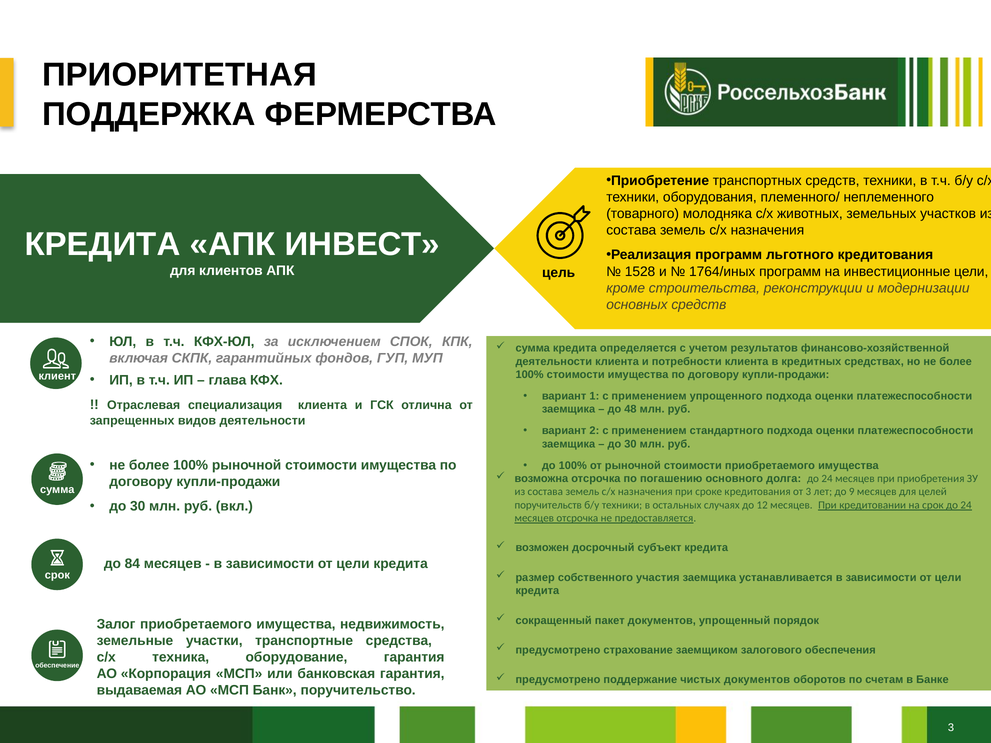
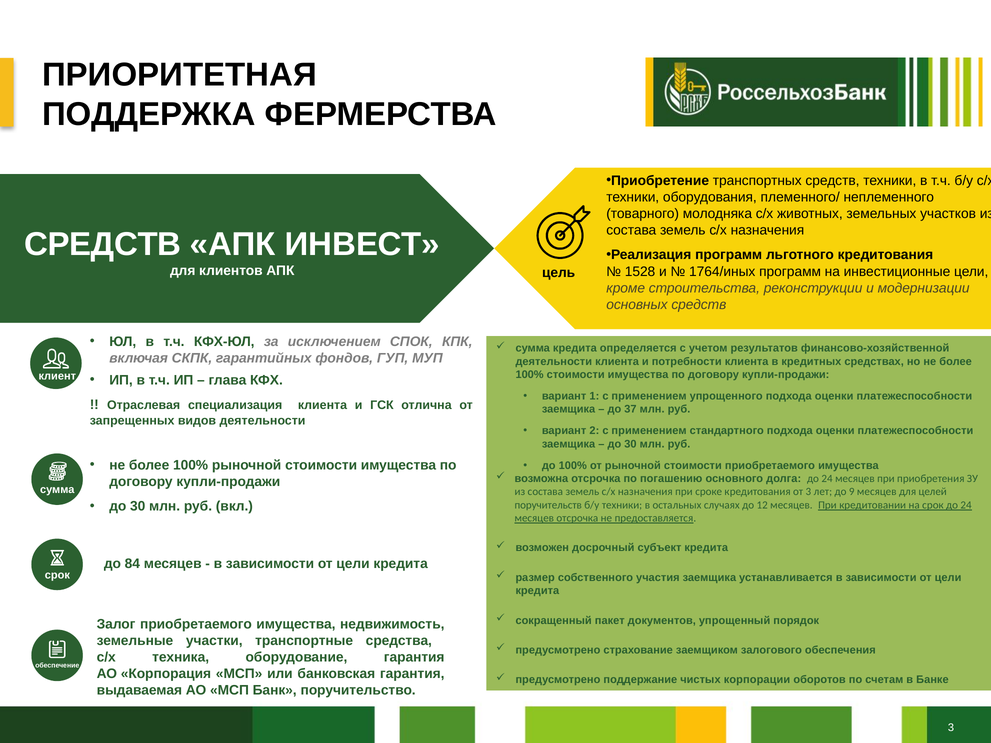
КРЕДИТА at (102, 244): КРЕДИТА -> СРЕДСТВ
48: 48 -> 37
чистых документов: документов -> корпорации
